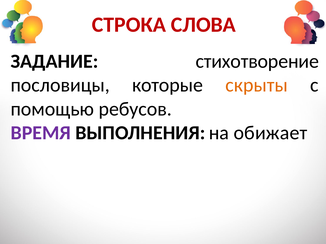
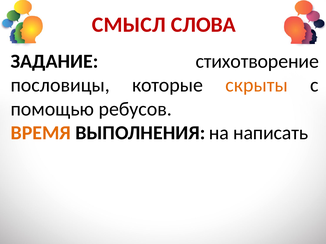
СТРОКА: СТРОКА -> СМЫСЛ
ВРЕМЯ colour: purple -> orange
обижает: обижает -> написать
